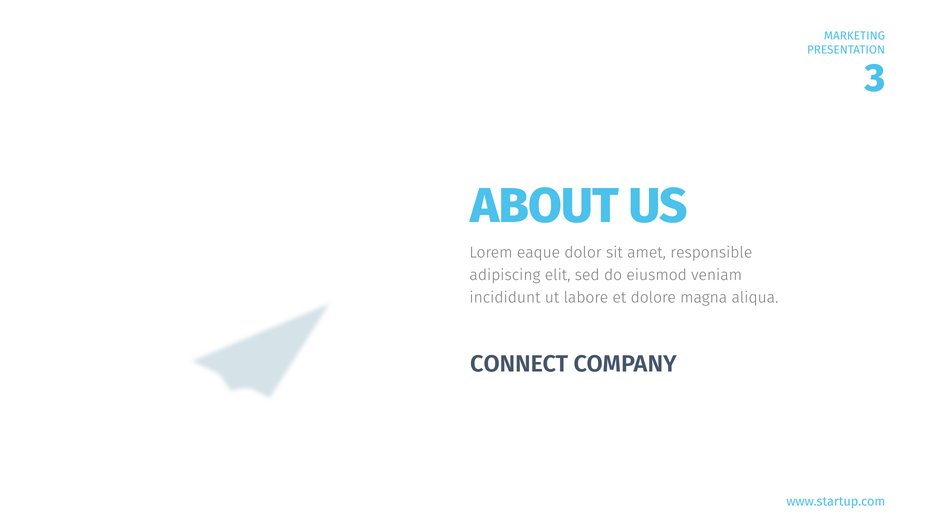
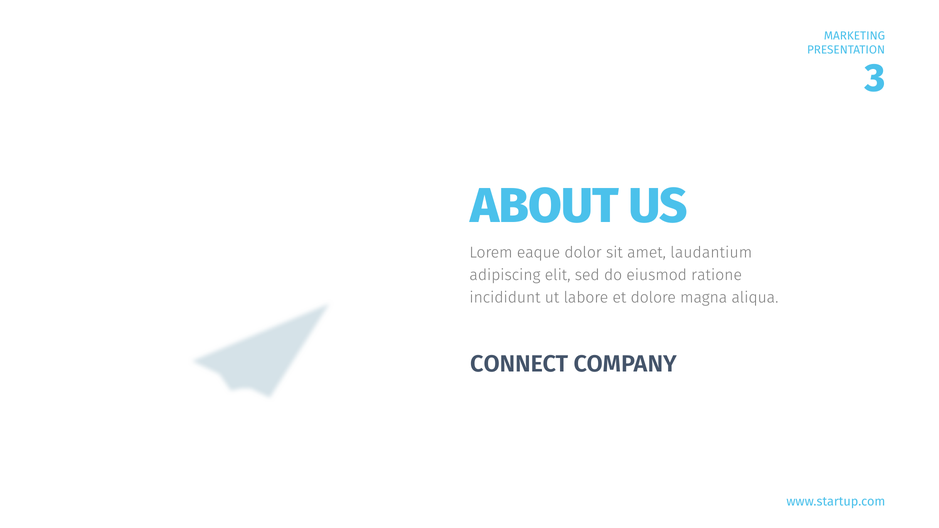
responsible: responsible -> laudantium
veniam: veniam -> ratione
